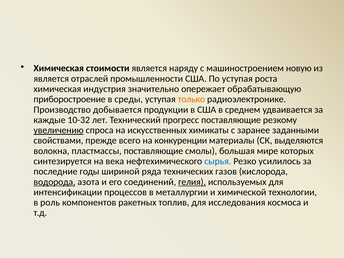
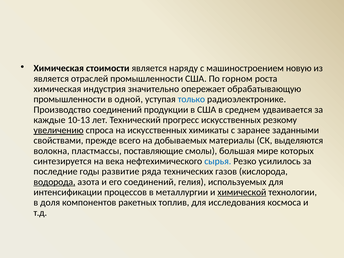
По уступая: уступая -> горном
приборостроение at (70, 99): приборостроение -> промышленности
среды: среды -> одной
только colour: orange -> blue
Производство добывается: добывается -> соединений
10-32: 10-32 -> 10-13
прогресс поставляющие: поставляющие -> искусственных
конкуренции: конкуренции -> добываемых
шириной: шириной -> развитие
гелия underline: present -> none
химической underline: none -> present
роль: роль -> доля
